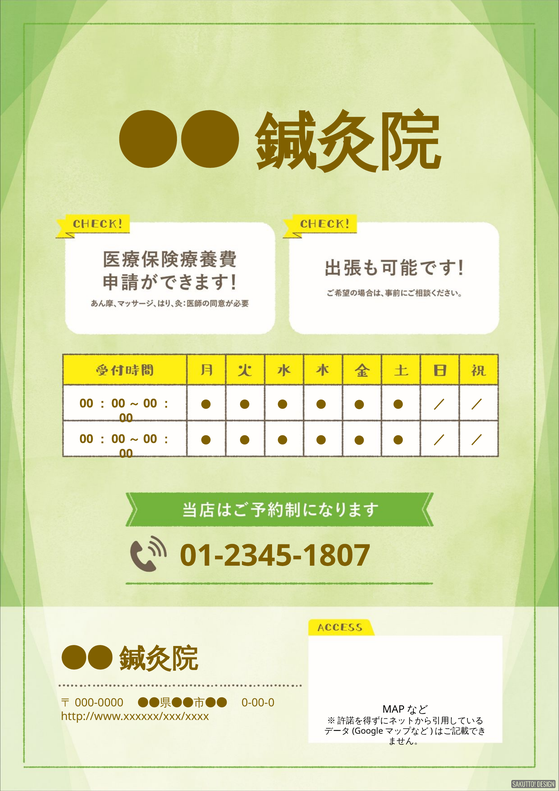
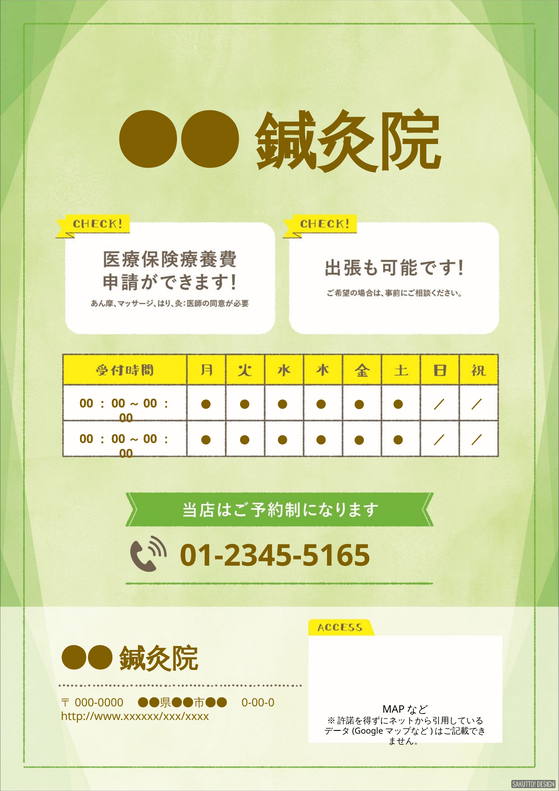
01-2345-1807: 01-2345-1807 -> 01-2345-5165
